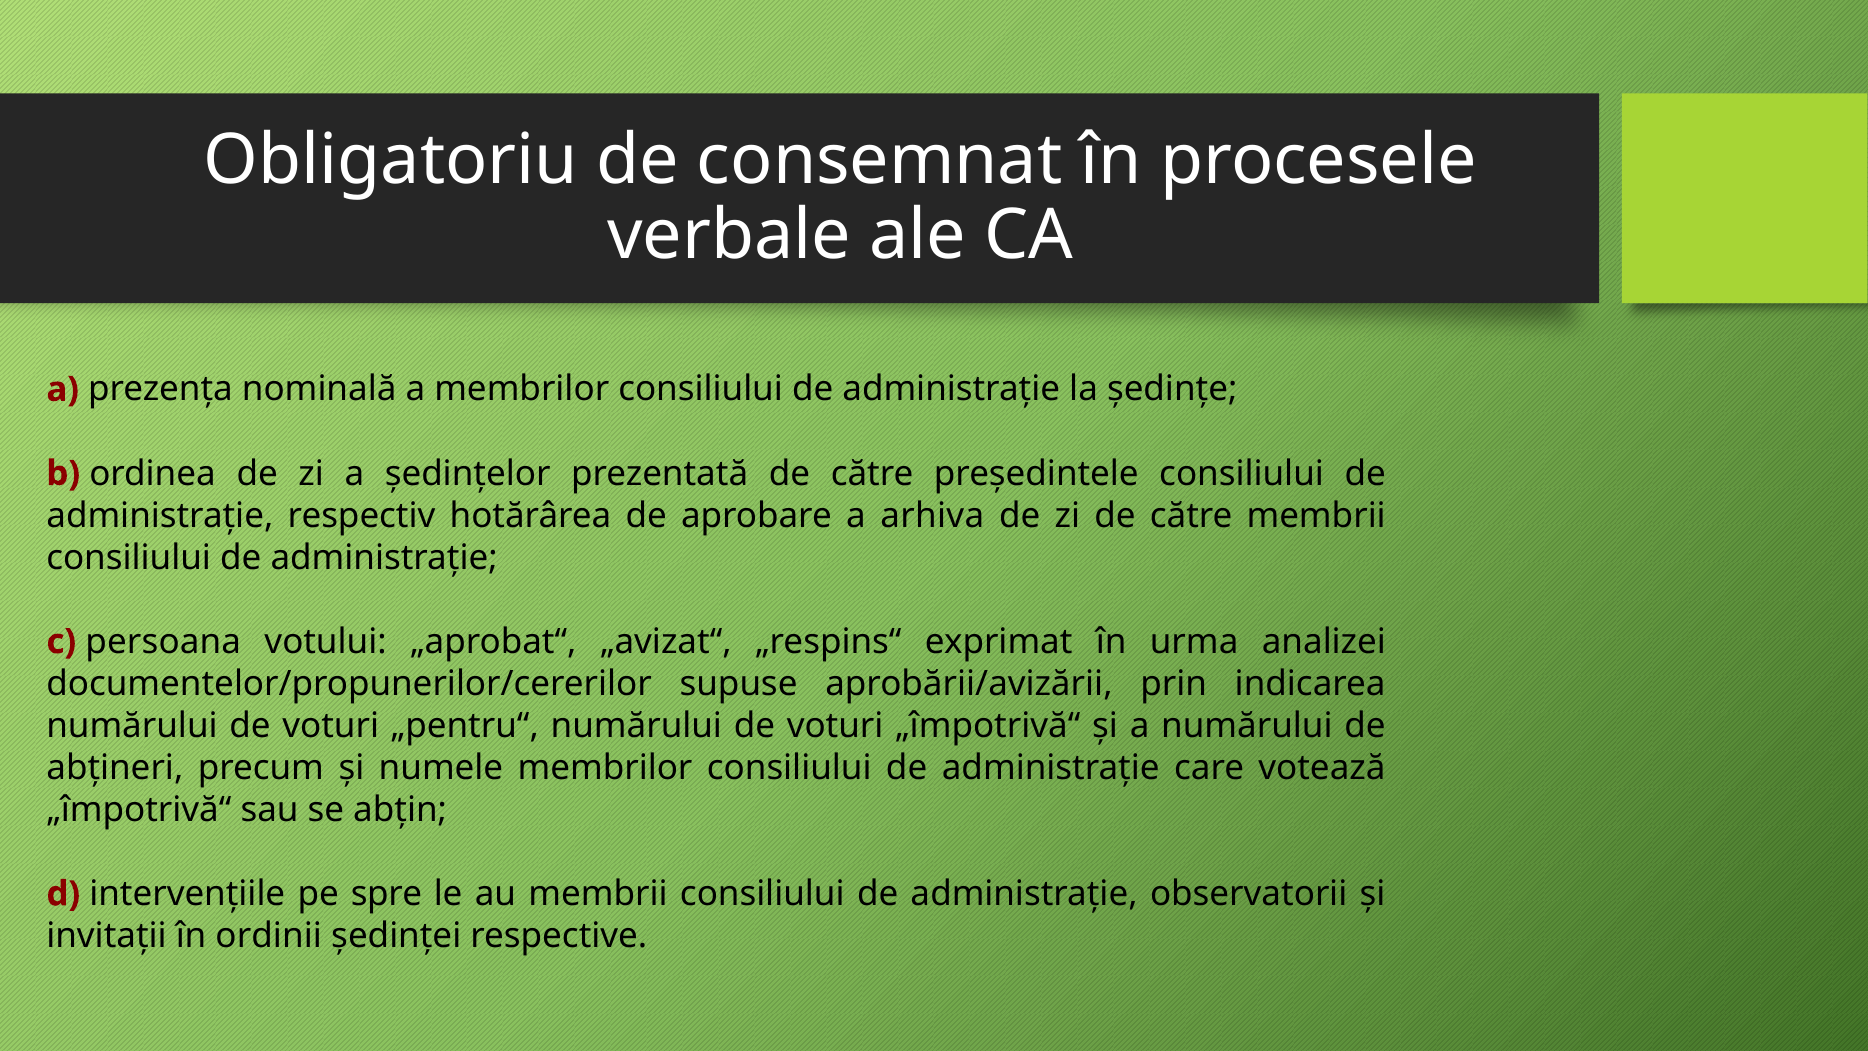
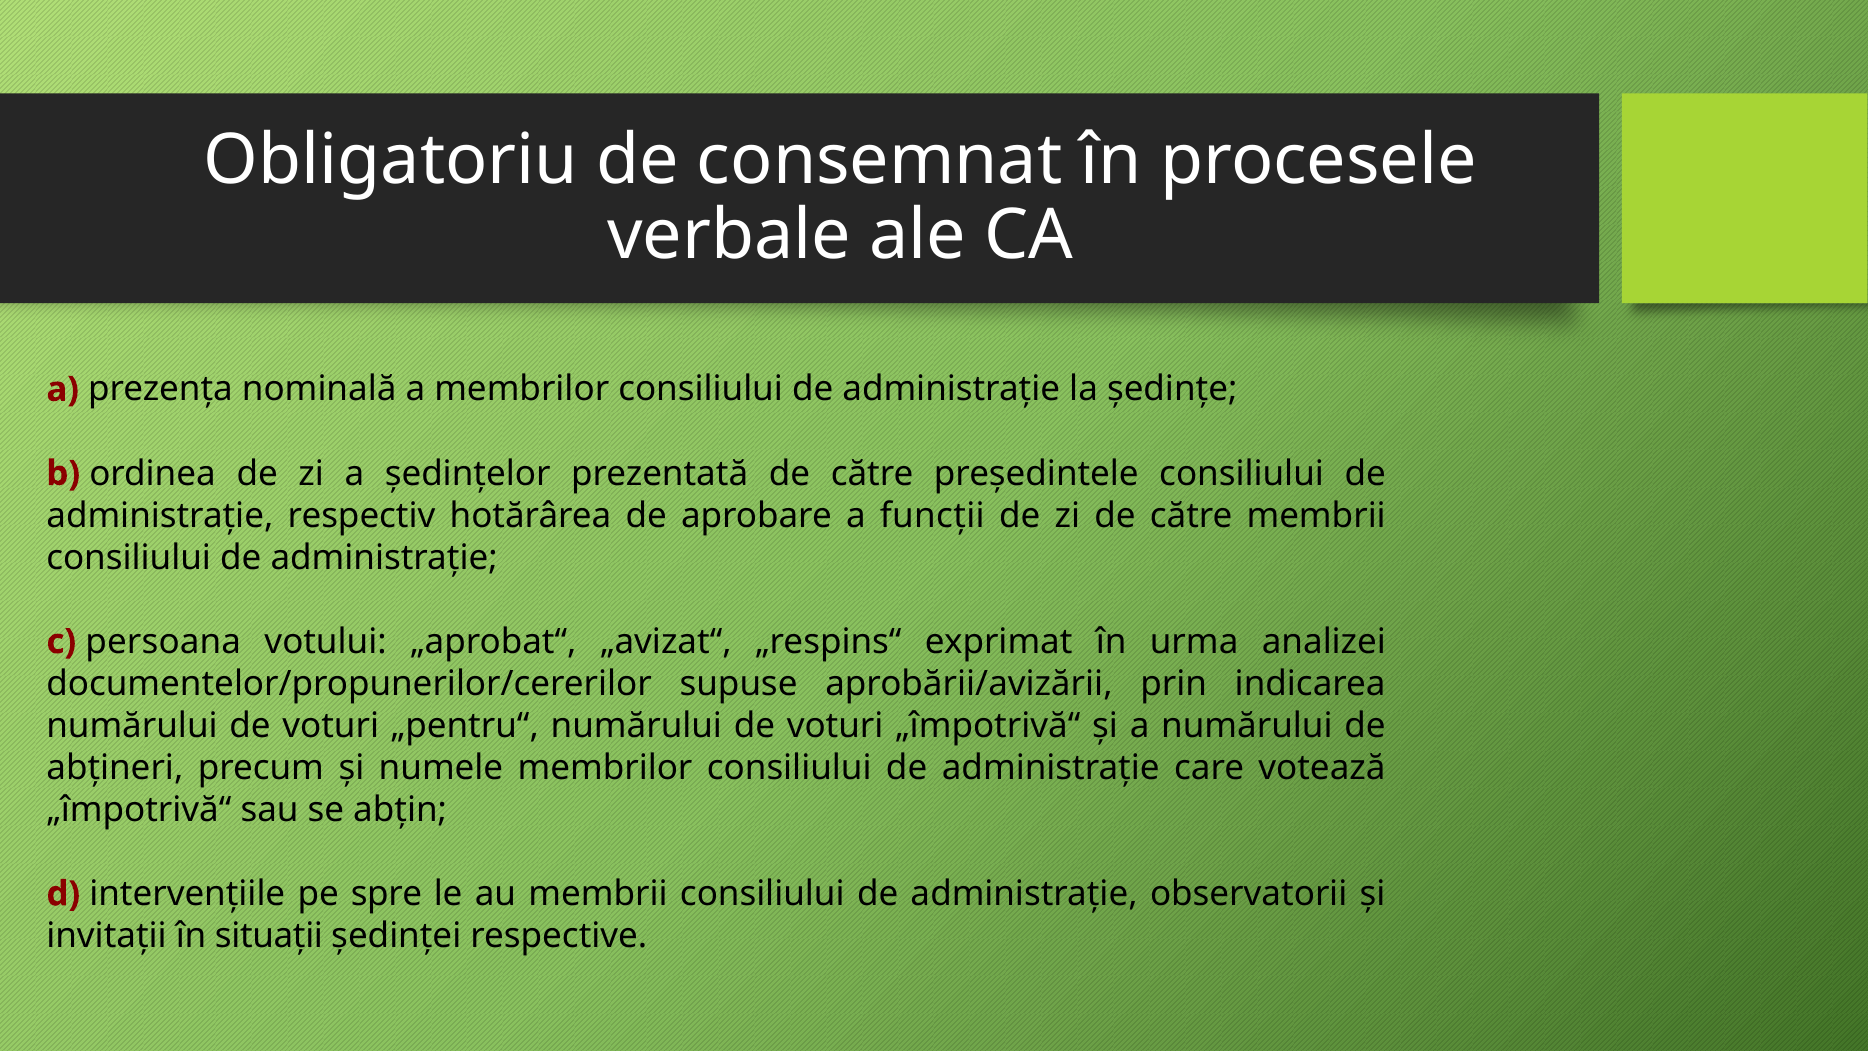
arhiva: arhiva -> funcții
ordinii: ordinii -> situații
